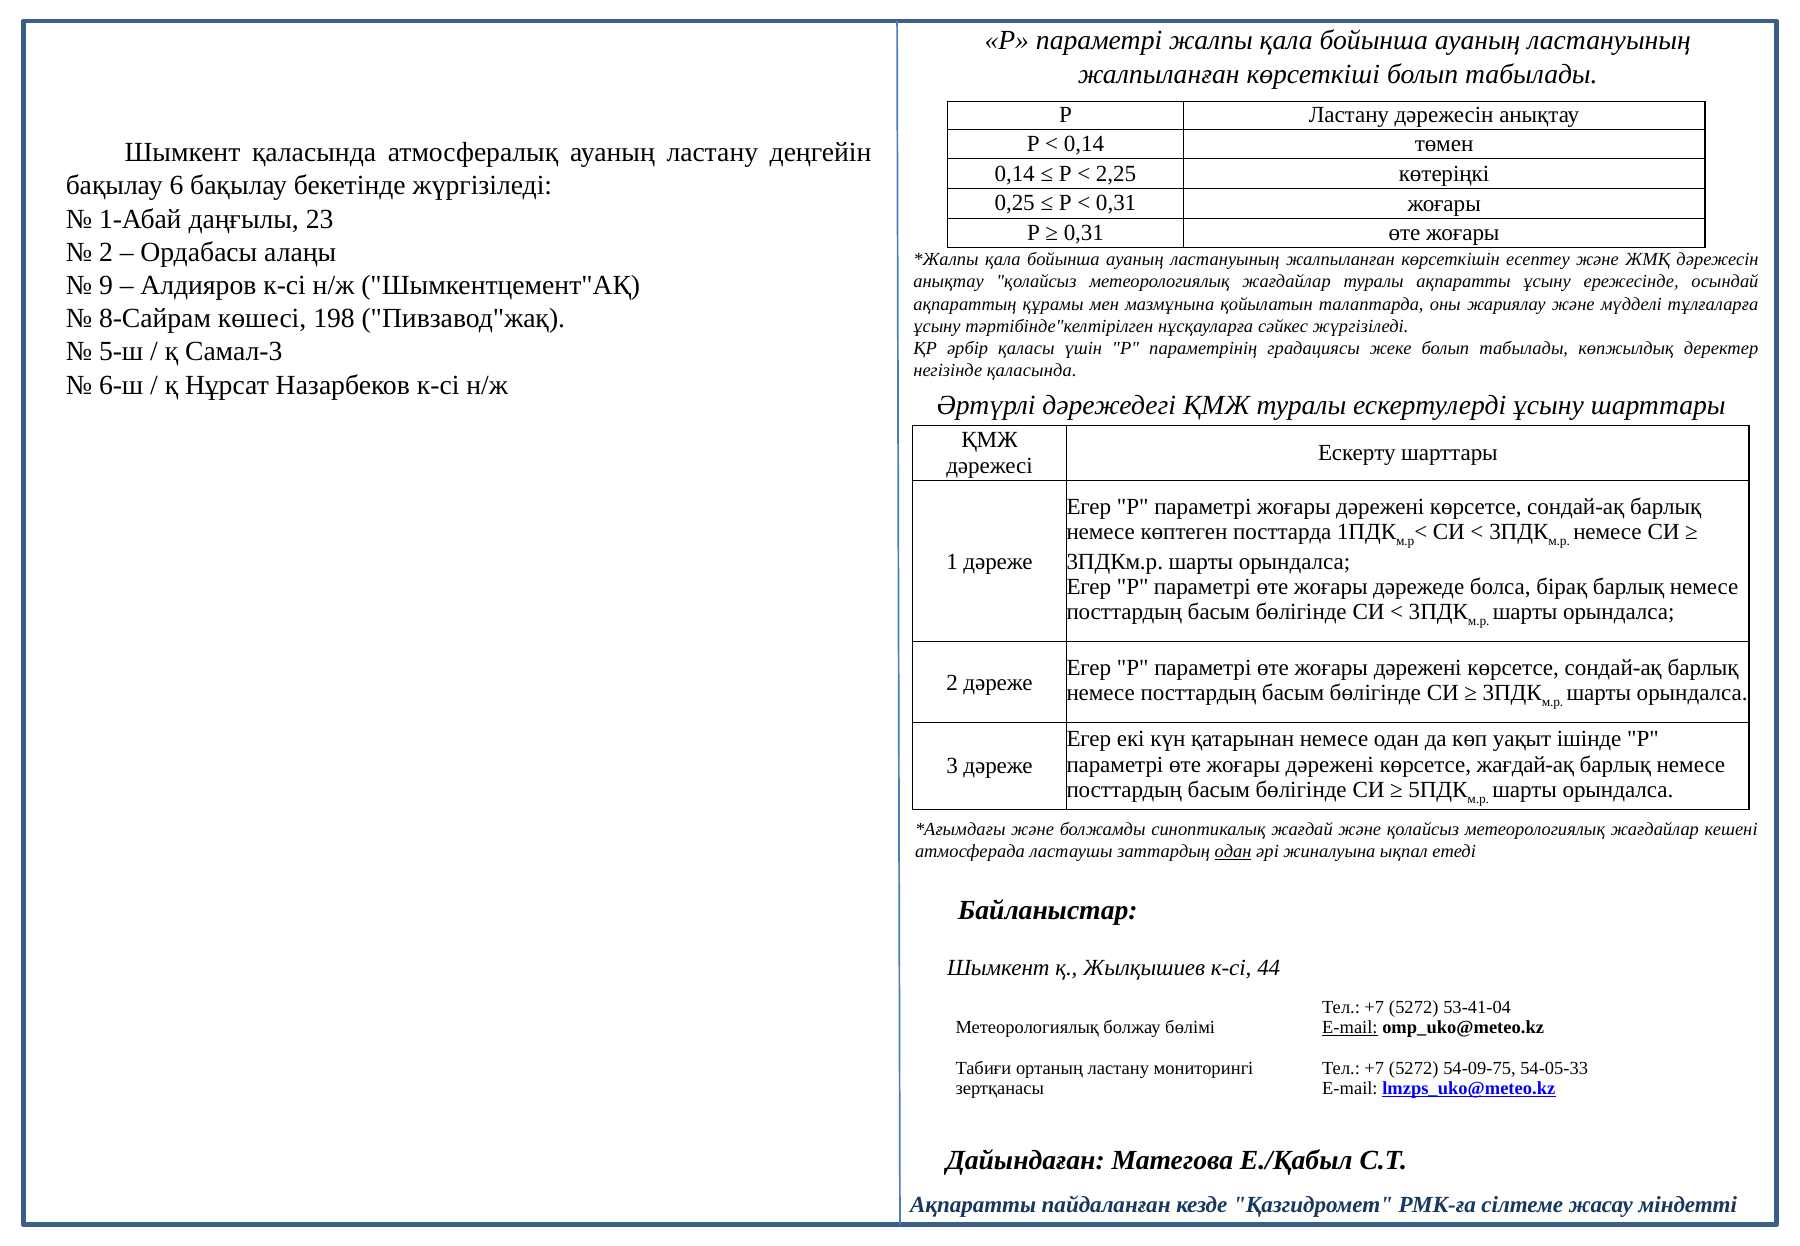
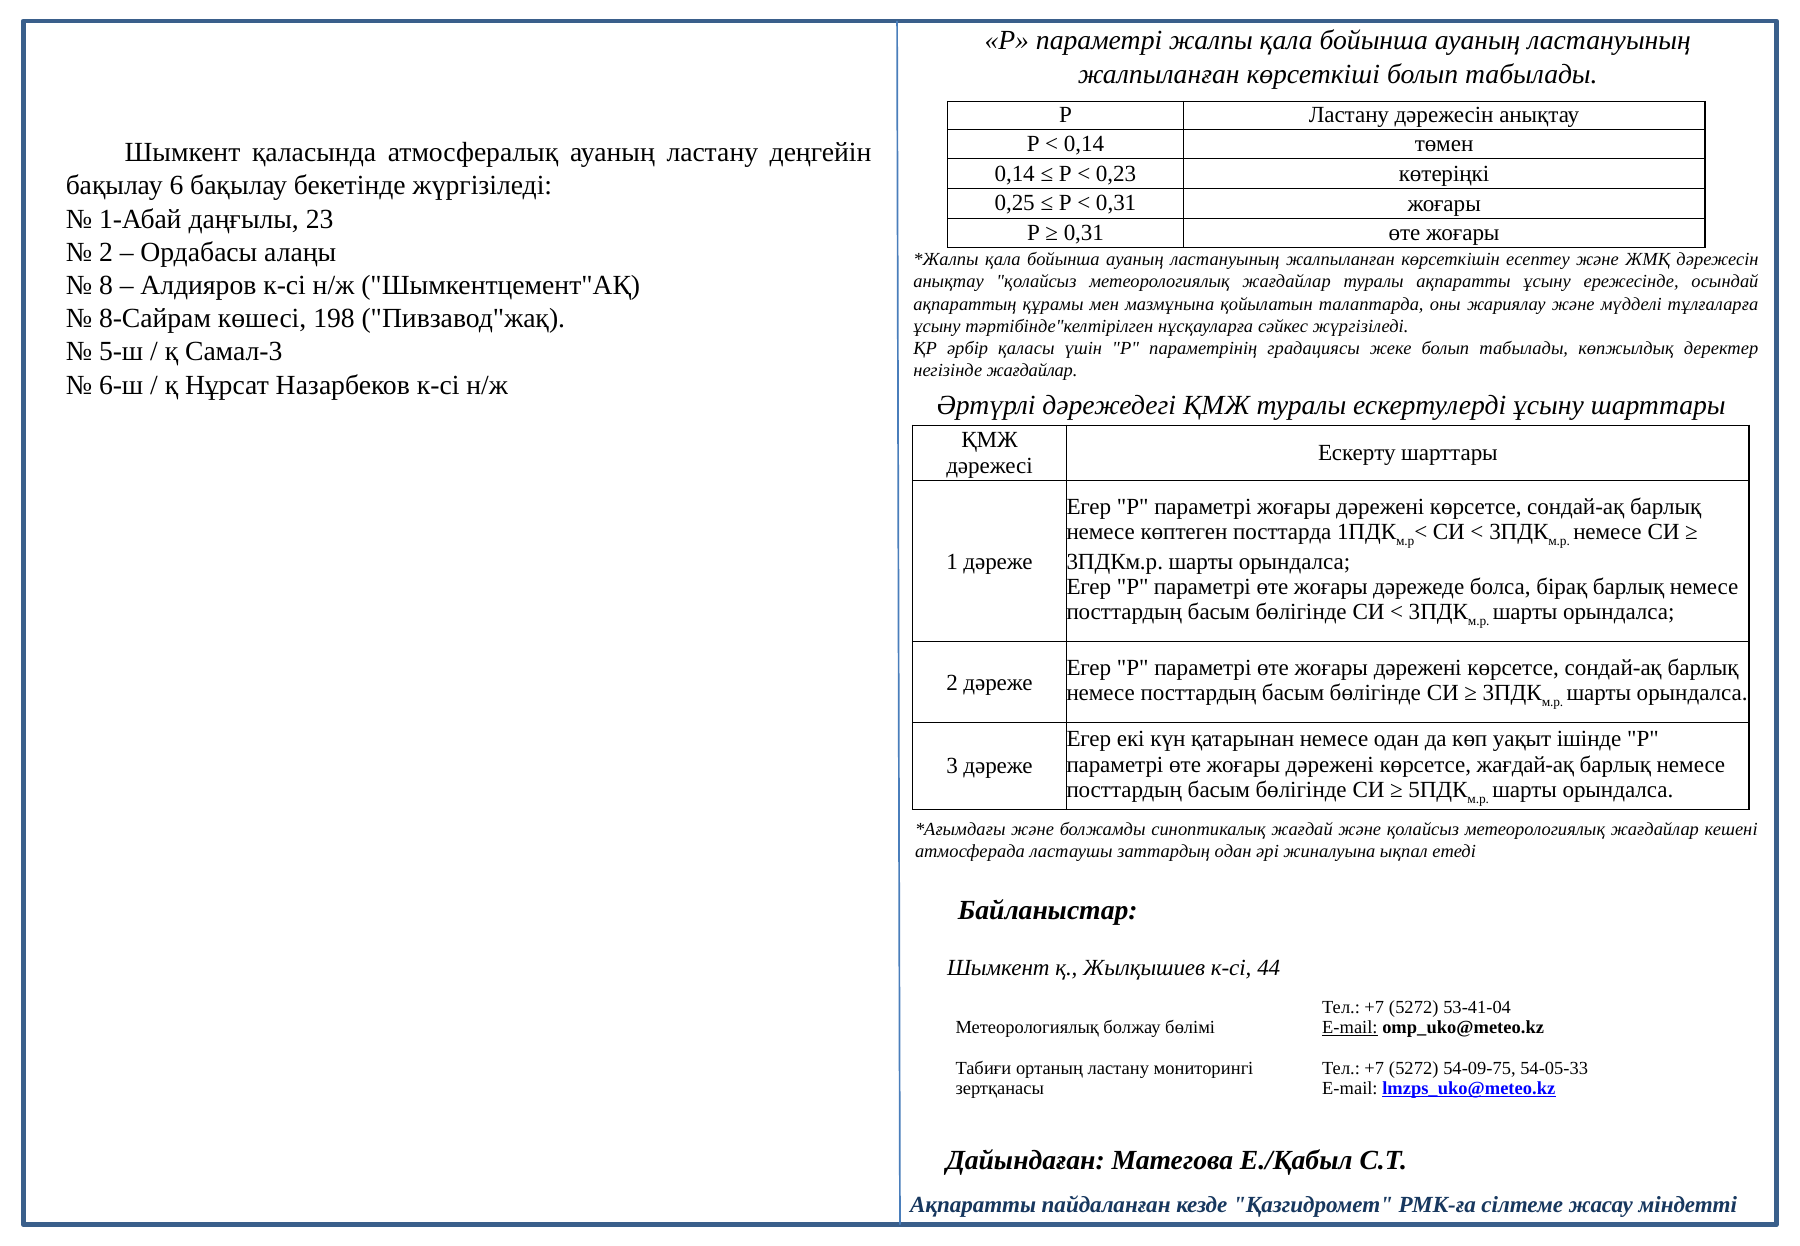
2,25: 2,25 -> 0,23
9: 9 -> 8
негізінде қаласында: қаласында -> жағдайлар
одан at (1233, 851) underline: present -> none
